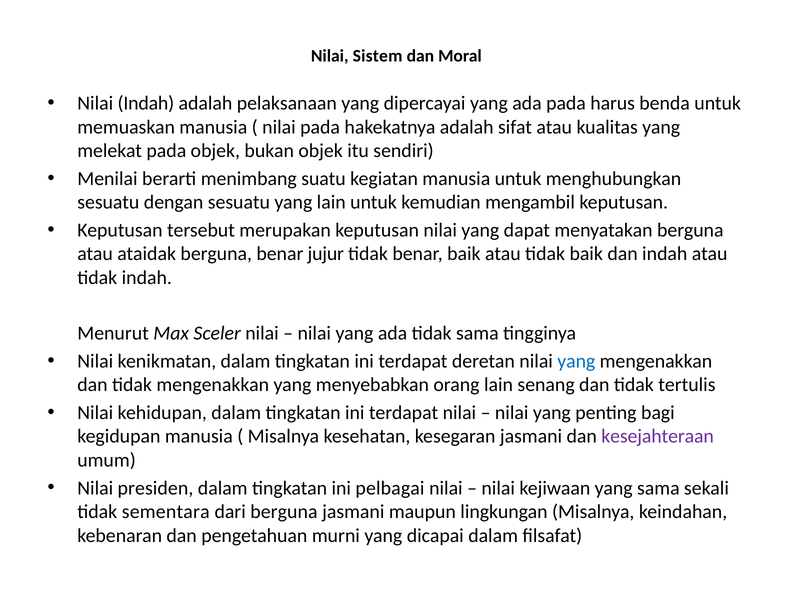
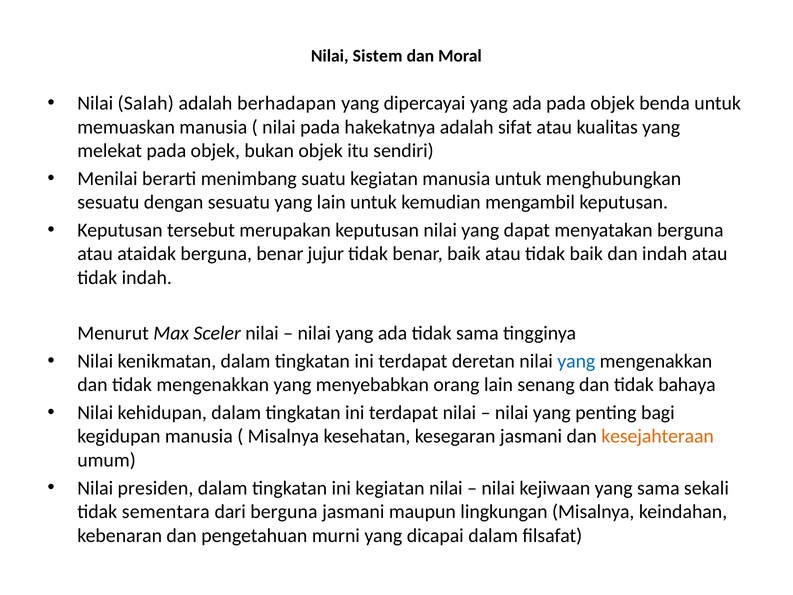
Nilai Indah: Indah -> Salah
pelaksanaan: pelaksanaan -> berhadapan
ada pada harus: harus -> objek
tertulis: tertulis -> bahaya
kesejahteraan colour: purple -> orange
ini pelbagai: pelbagai -> kegiatan
